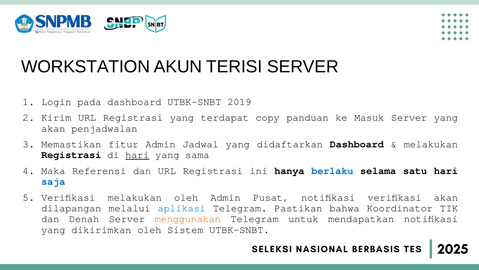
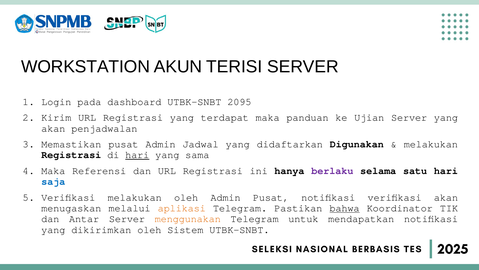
2019: 2019 -> 2095
terdapat copy: copy -> maka
Masuk: Masuk -> Ujian
Memastikan fitur: fitur -> pusat
didaftarkan Dashboard: Dashboard -> Digunakan
berlaku colour: blue -> purple
dilapangan: dilapangan -> menugaskan
aplikasi colour: blue -> orange
bahwa underline: none -> present
Denah: Denah -> Antar
